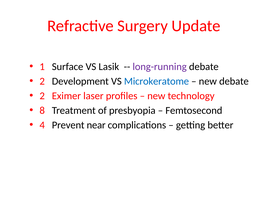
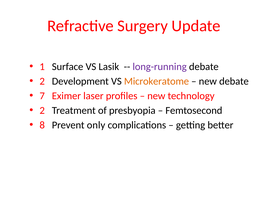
Microkeratome colour: blue -> orange
2 at (42, 96): 2 -> 7
8 at (42, 110): 8 -> 2
4: 4 -> 8
near: near -> only
